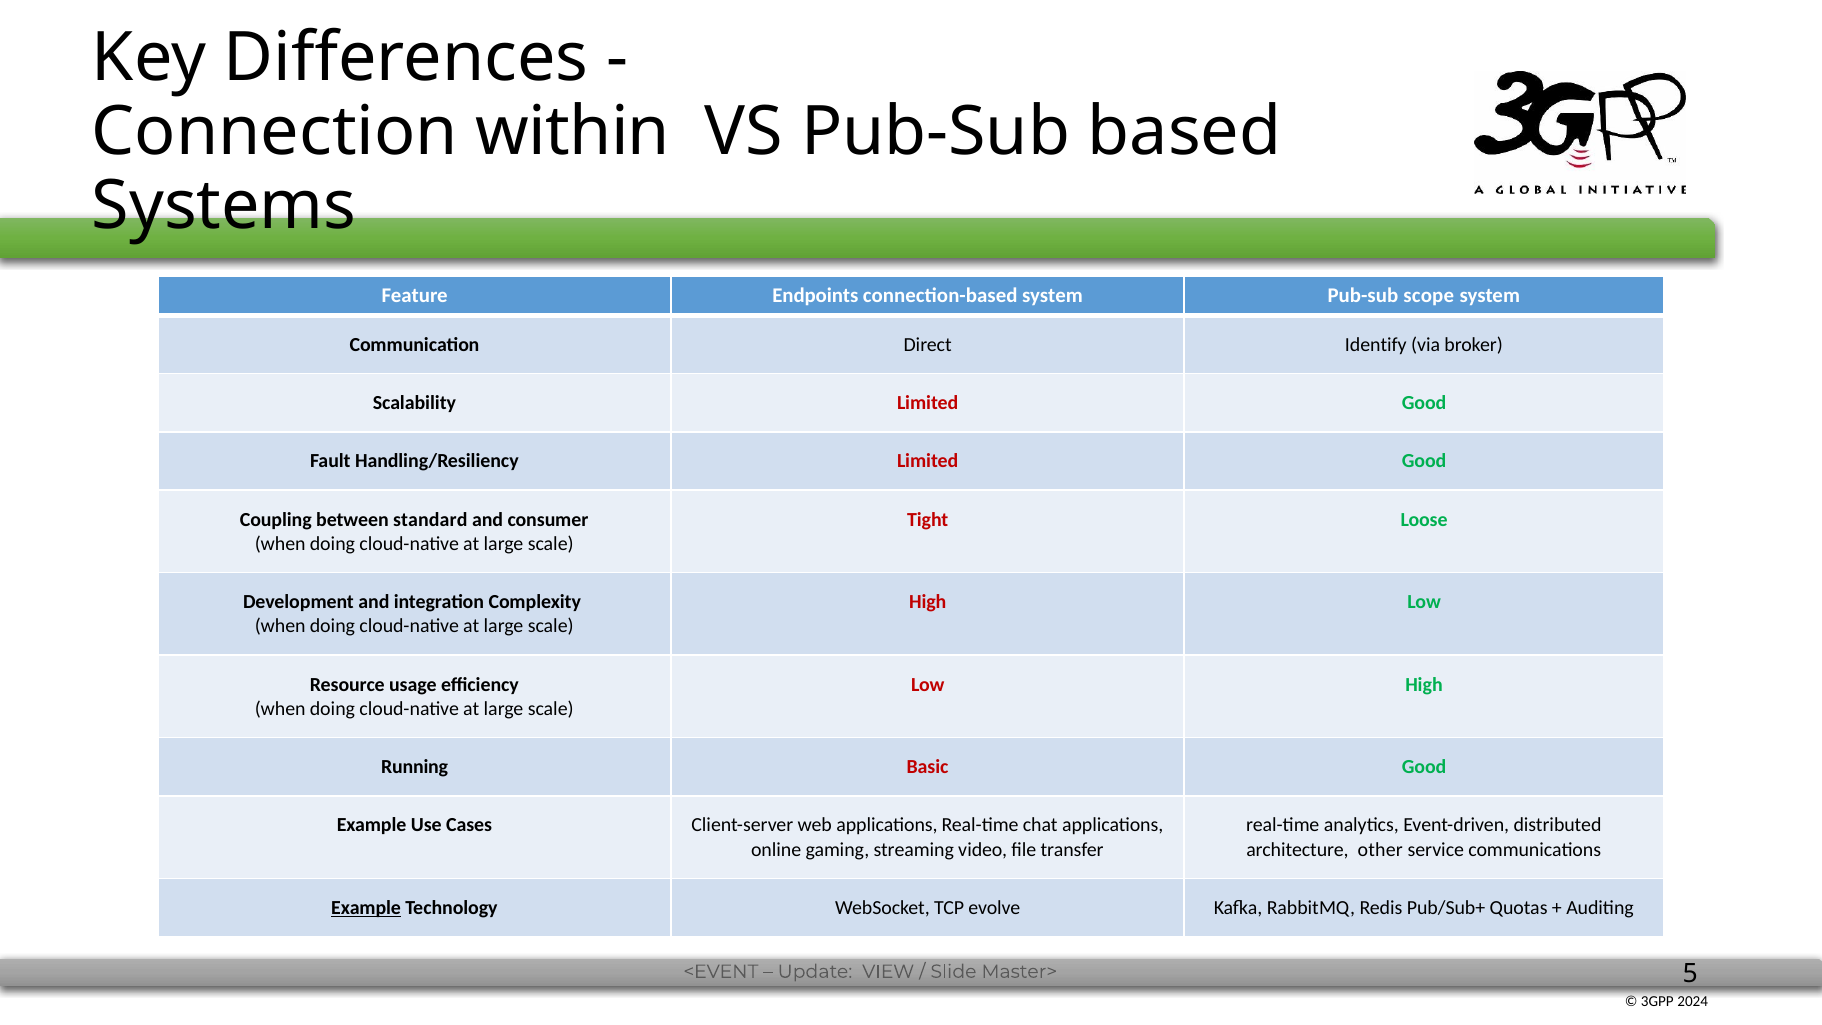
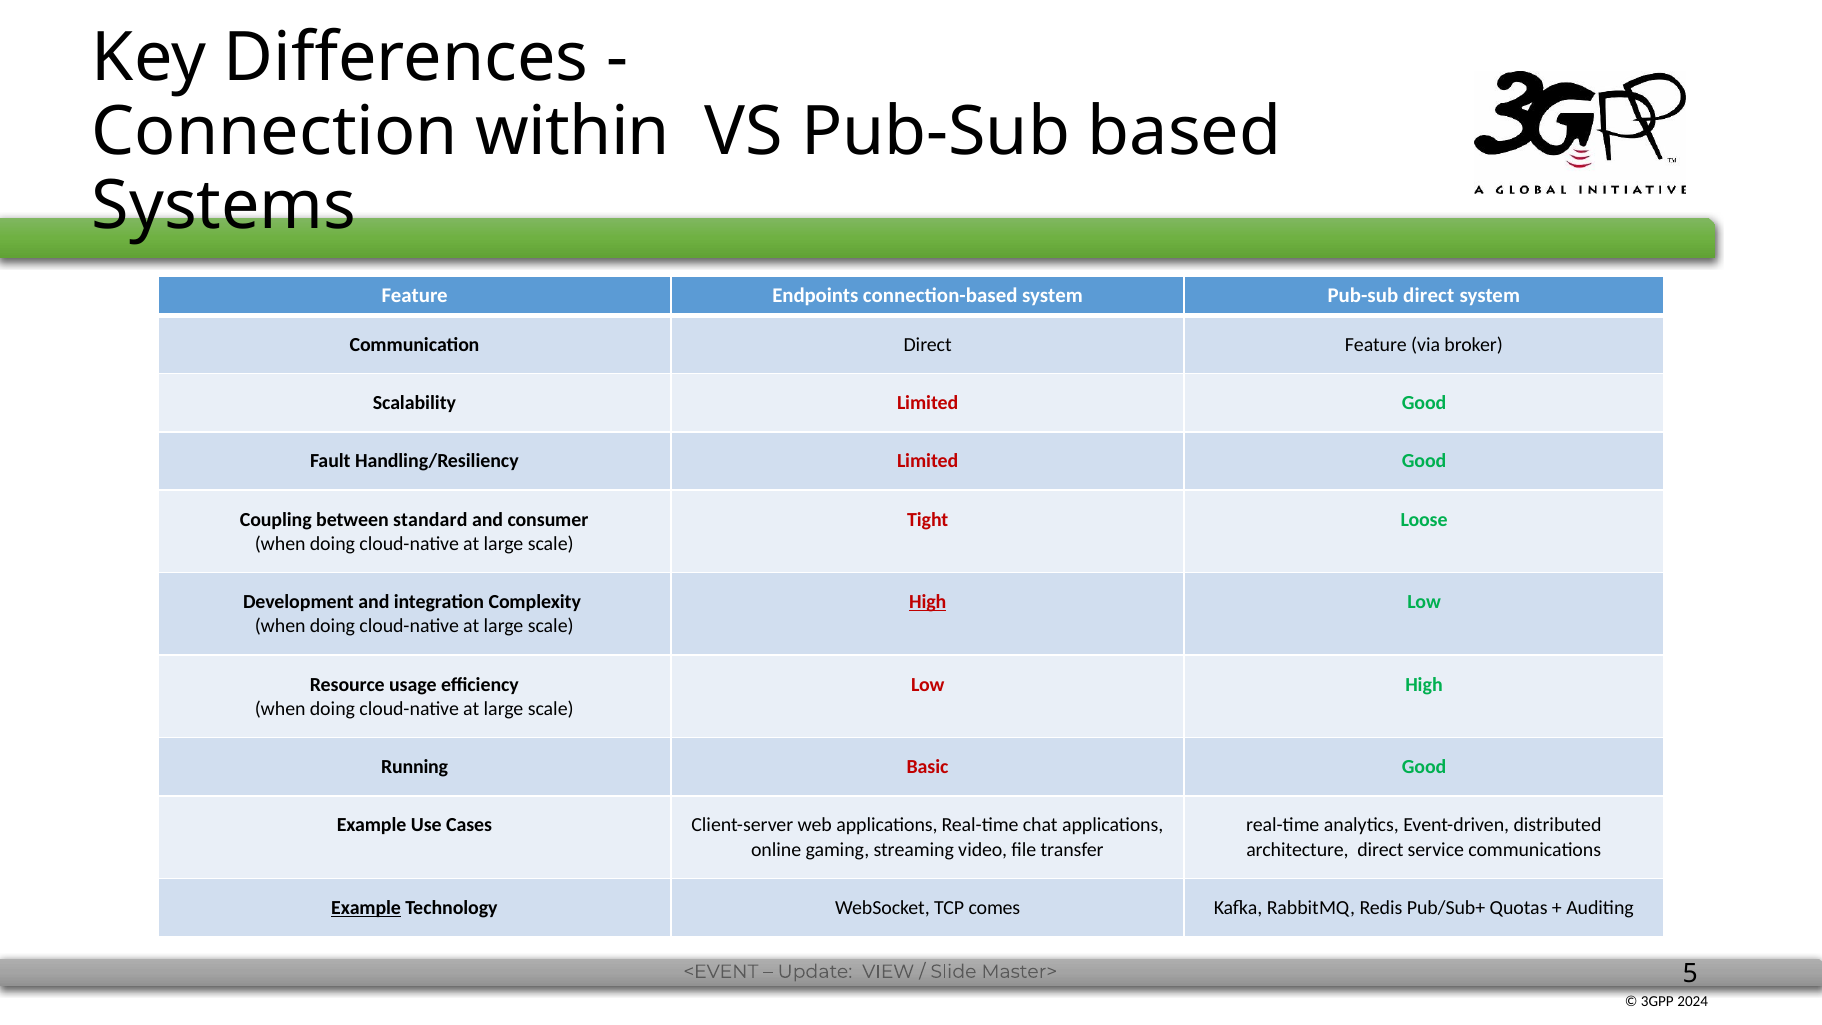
Pub-sub scope: scope -> direct
Direct Identify: Identify -> Feature
High at (928, 602) underline: none -> present
architecture other: other -> direct
evolve: evolve -> comes
